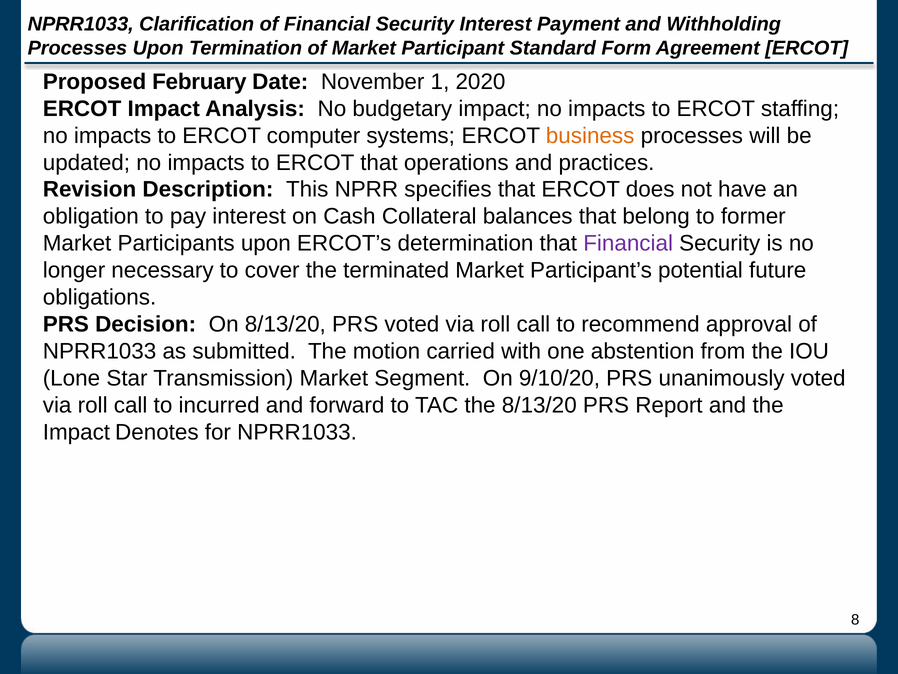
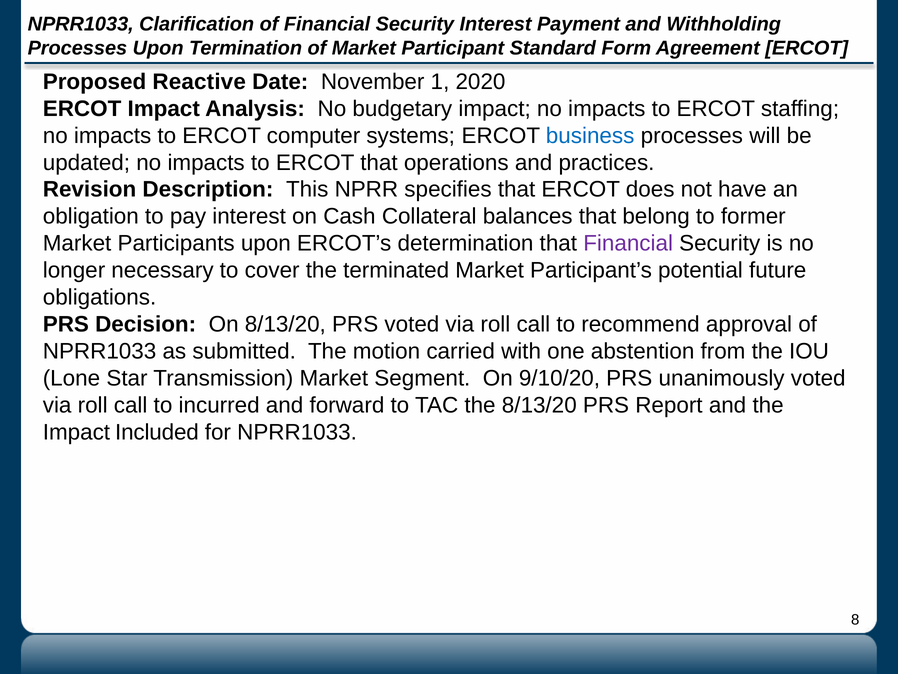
February: February -> Reactive
business colour: orange -> blue
Denotes: Denotes -> Included
